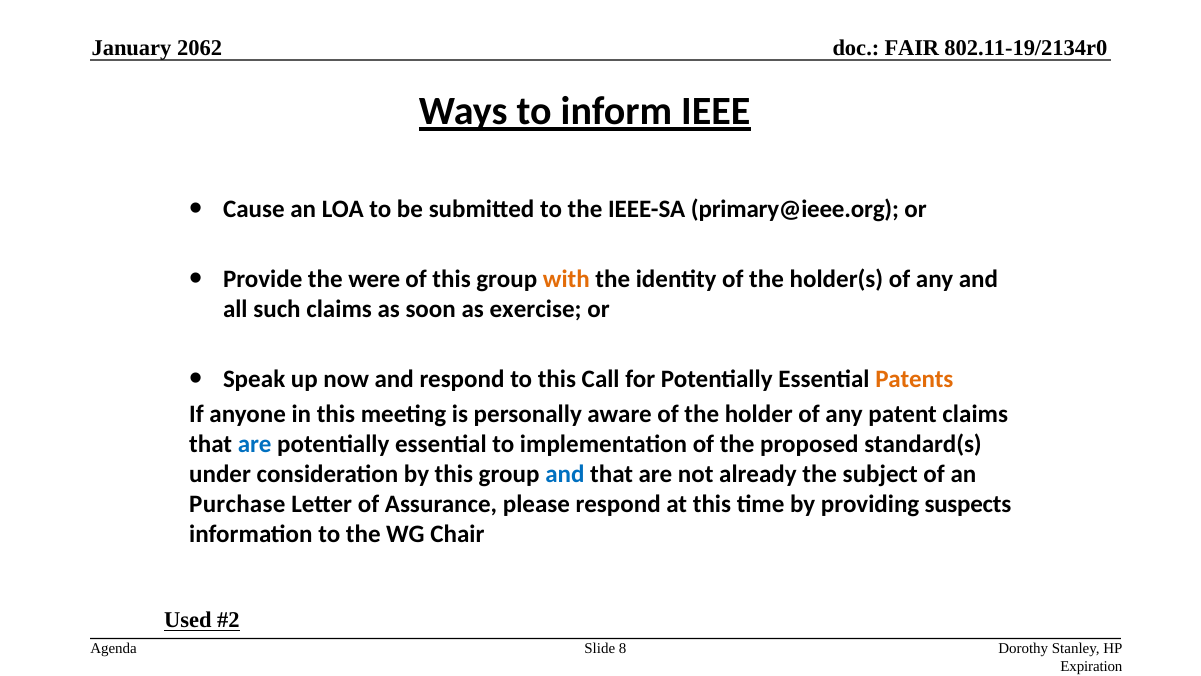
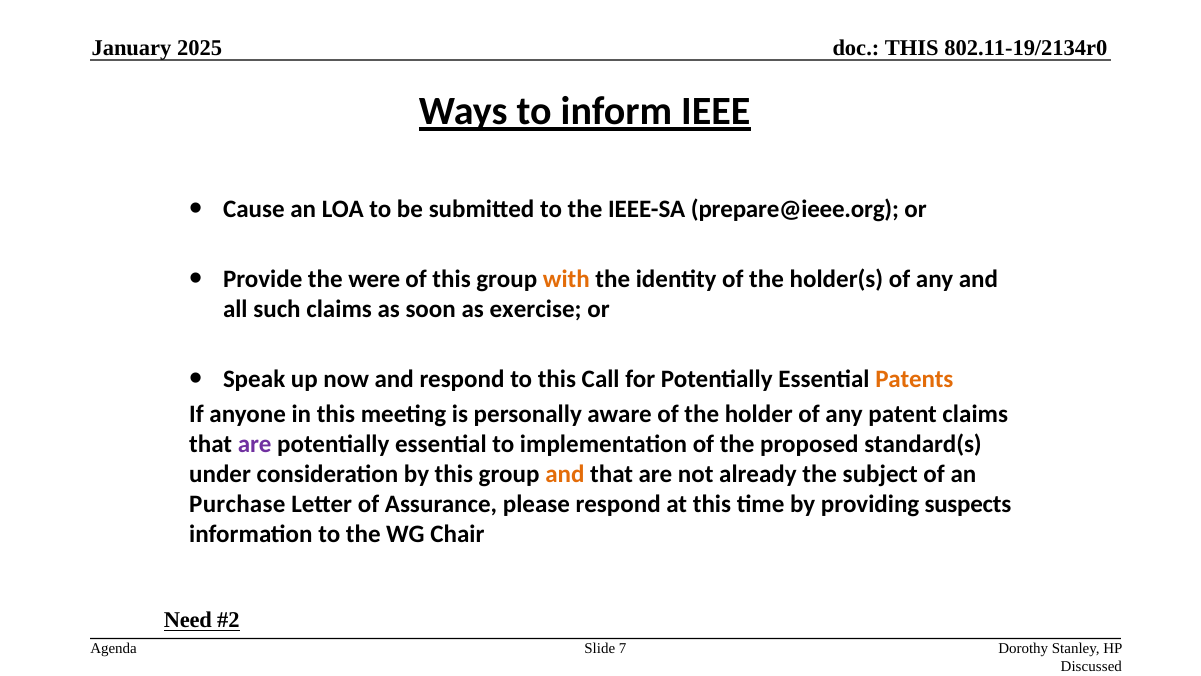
2062: 2062 -> 2025
FAIR at (912, 48): FAIR -> THIS
primary@ieee.org: primary@ieee.org -> prepare@ieee.org
are at (255, 444) colour: blue -> purple
and at (565, 474) colour: blue -> orange
Used: Used -> Need
8: 8 -> 7
Expiration: Expiration -> Discussed
